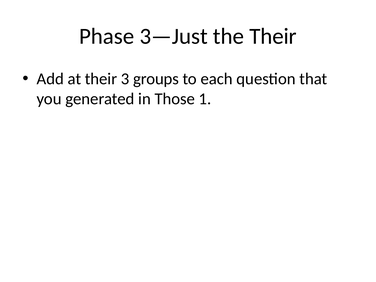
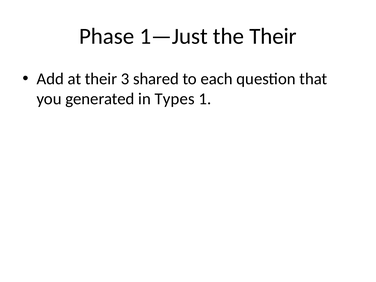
3—Just: 3—Just -> 1—Just
groups: groups -> shared
Those: Those -> Types
